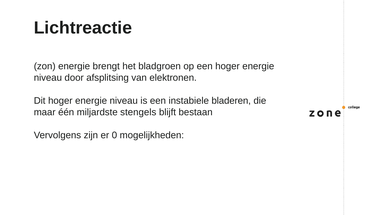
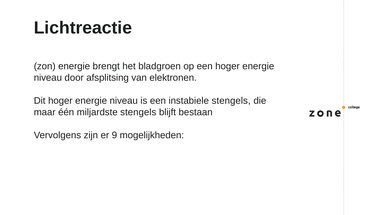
instabiele bladeren: bladeren -> stengels
0: 0 -> 9
